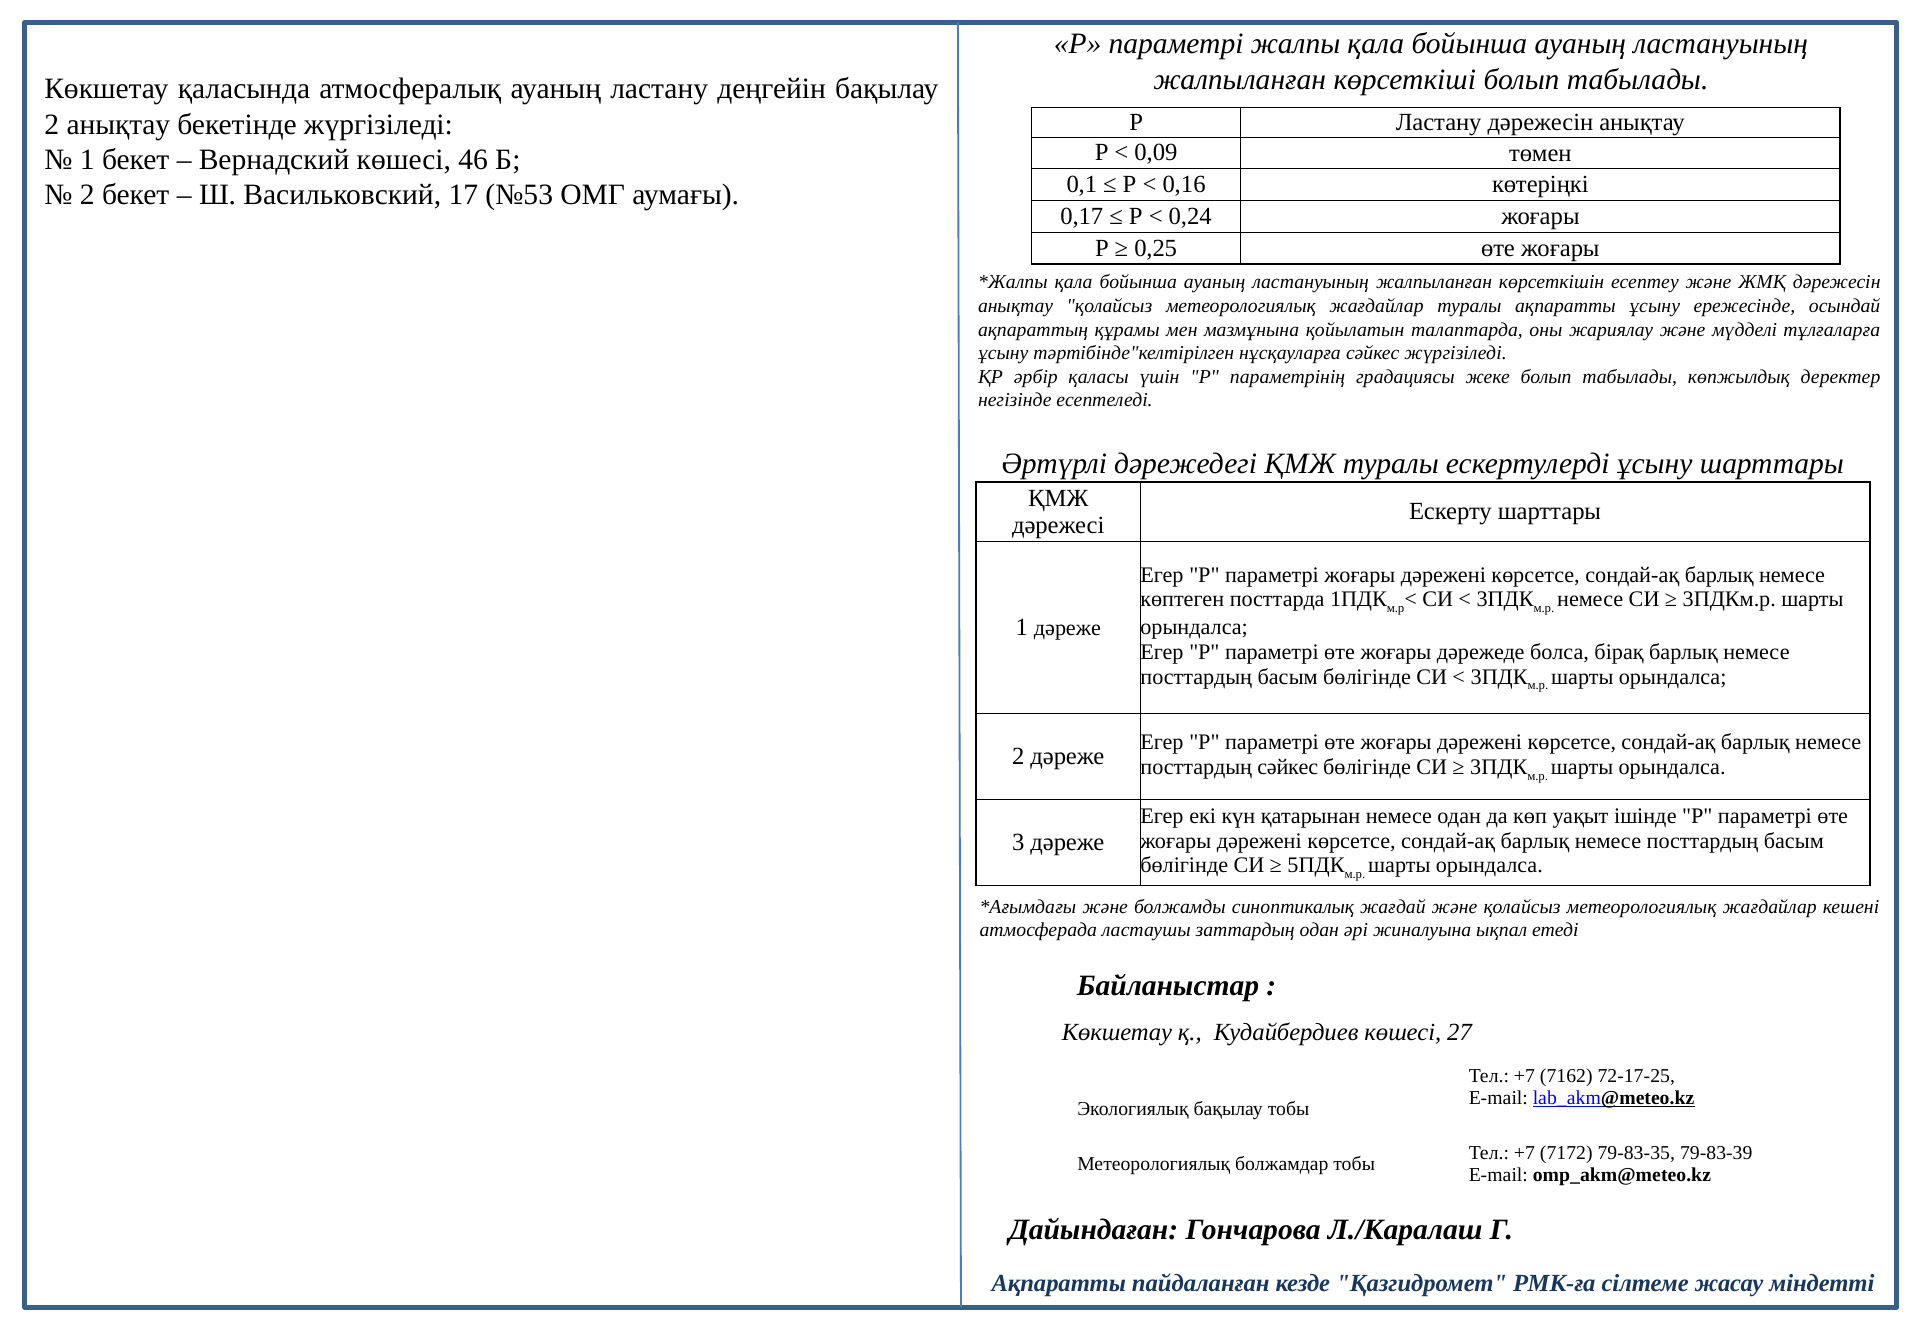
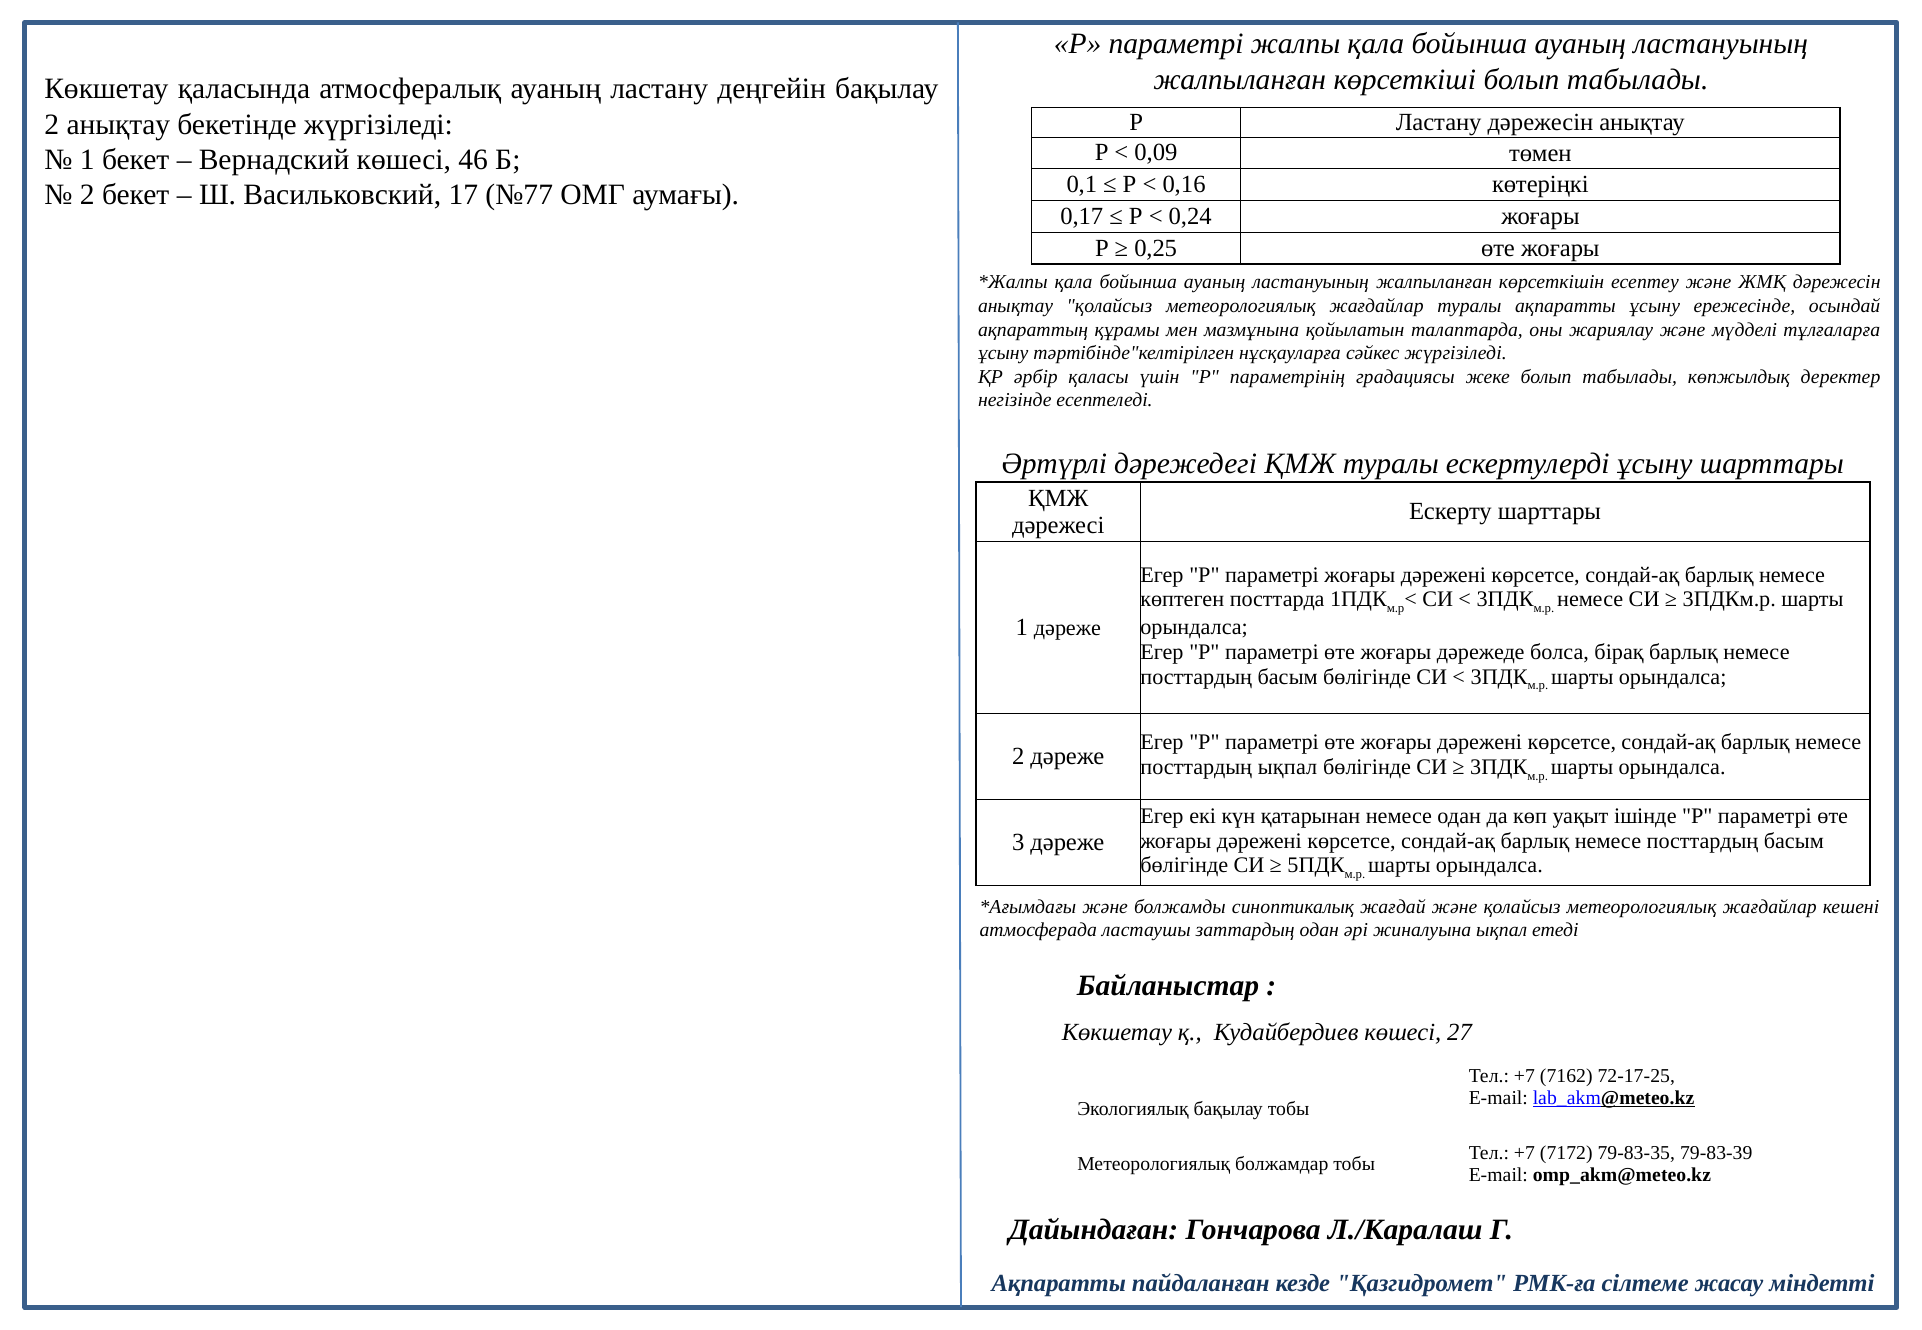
№53: №53 -> №77
посттардың сәйкес: сәйкес -> ықпал
